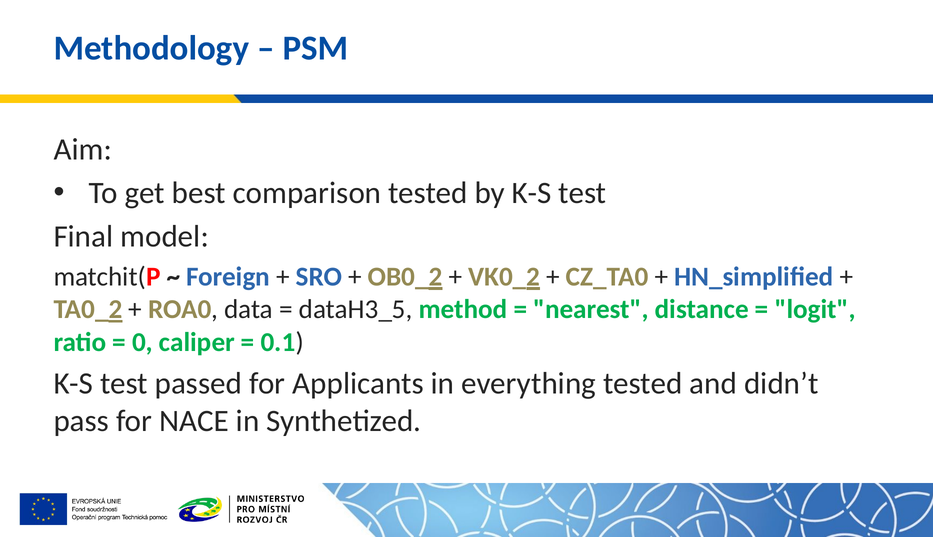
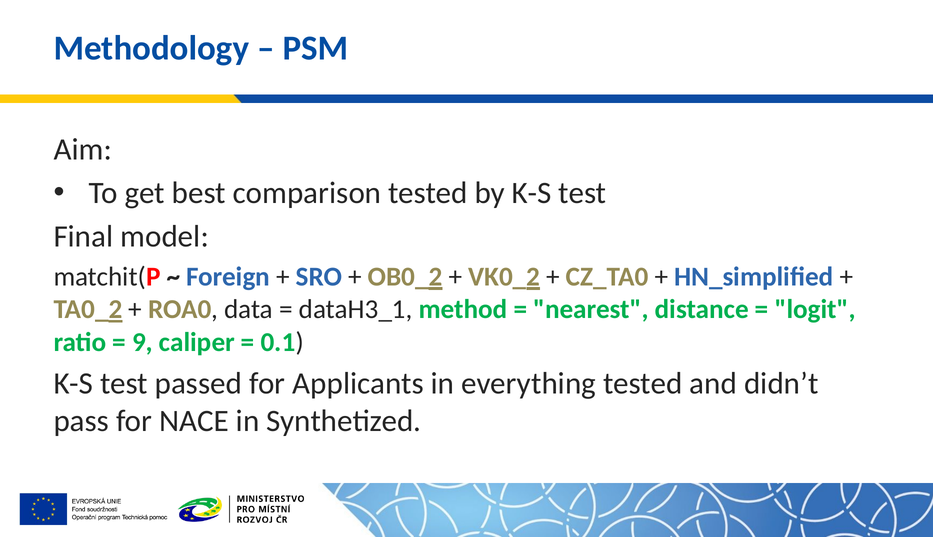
dataH3_5: dataH3_5 -> dataH3_1
0: 0 -> 9
